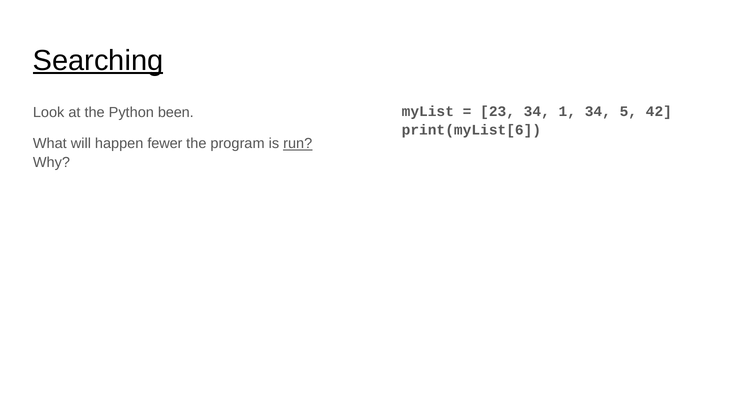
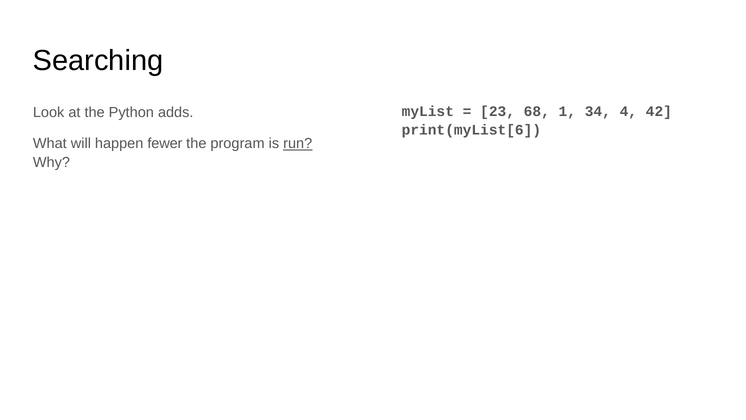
Searching underline: present -> none
been: been -> adds
23 34: 34 -> 68
5: 5 -> 4
